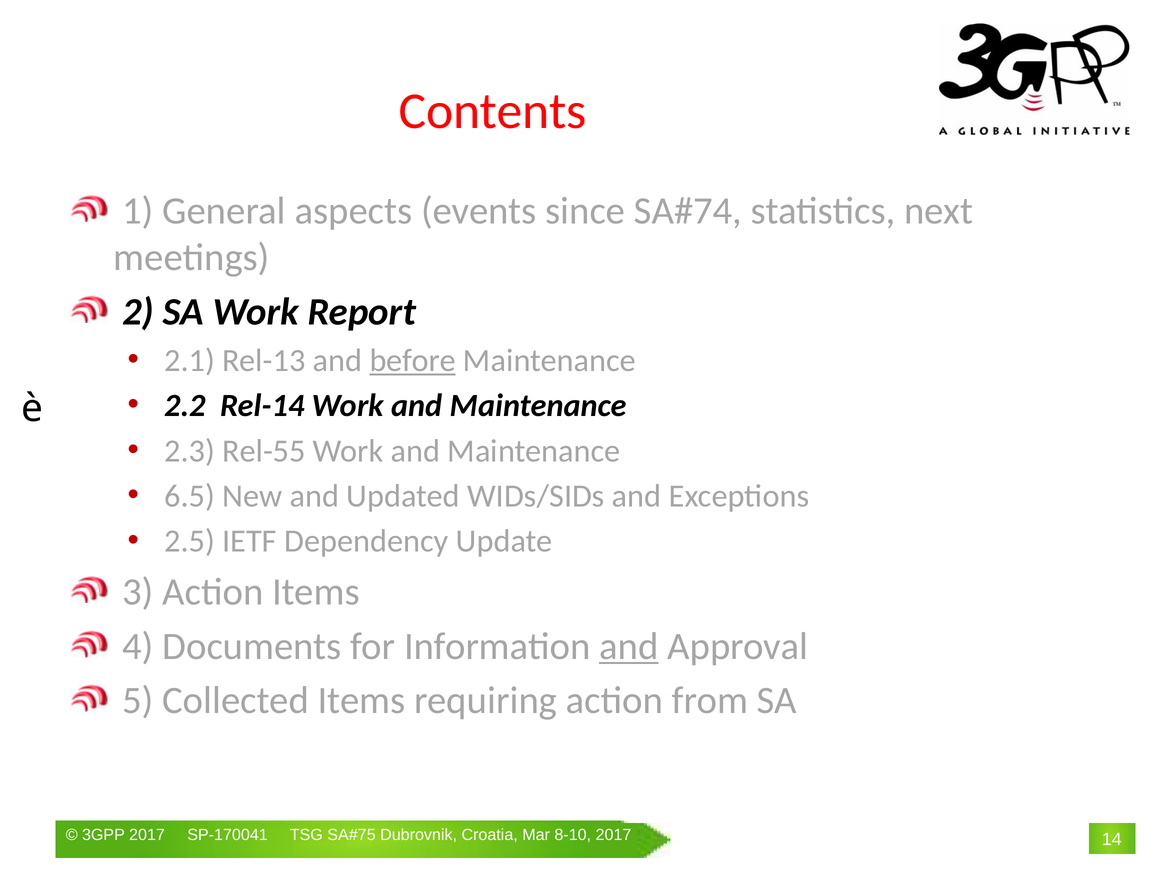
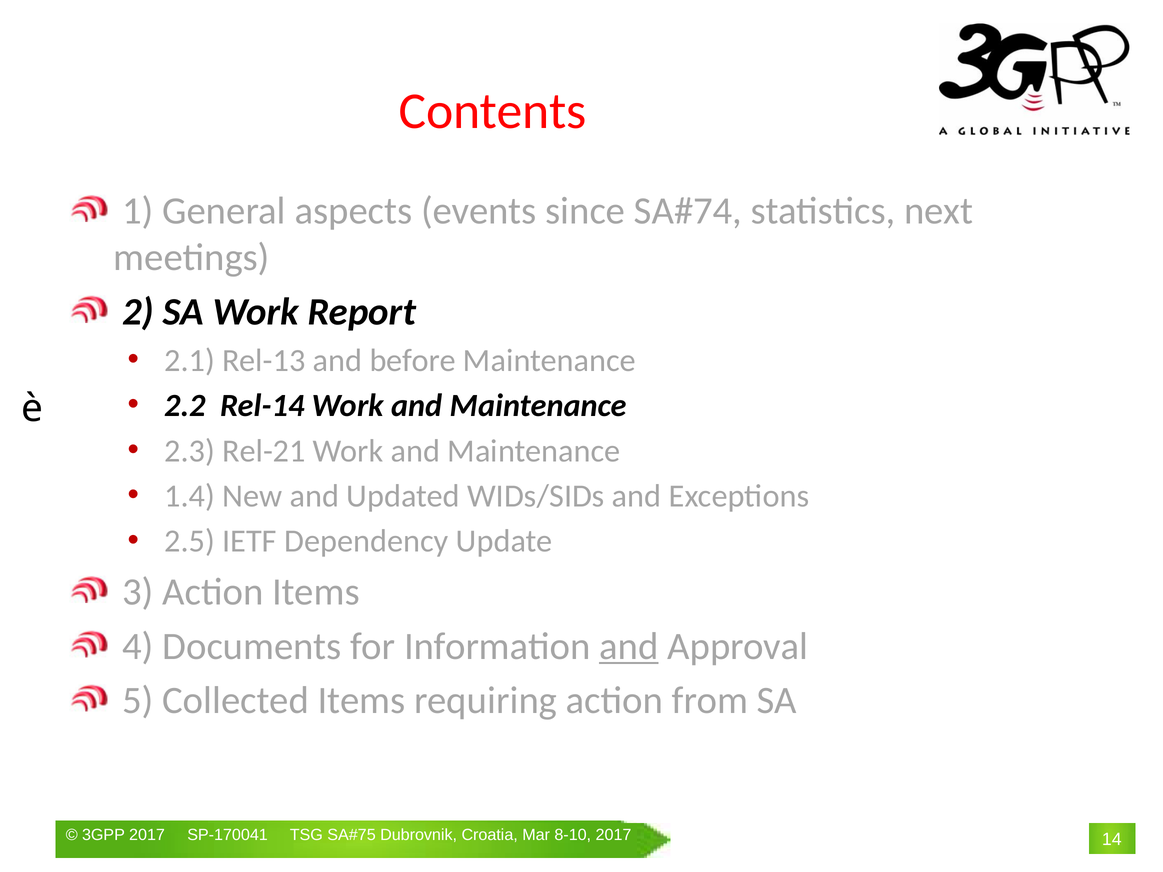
before underline: present -> none
Rel-55: Rel-55 -> Rel-21
6.5: 6.5 -> 1.4
